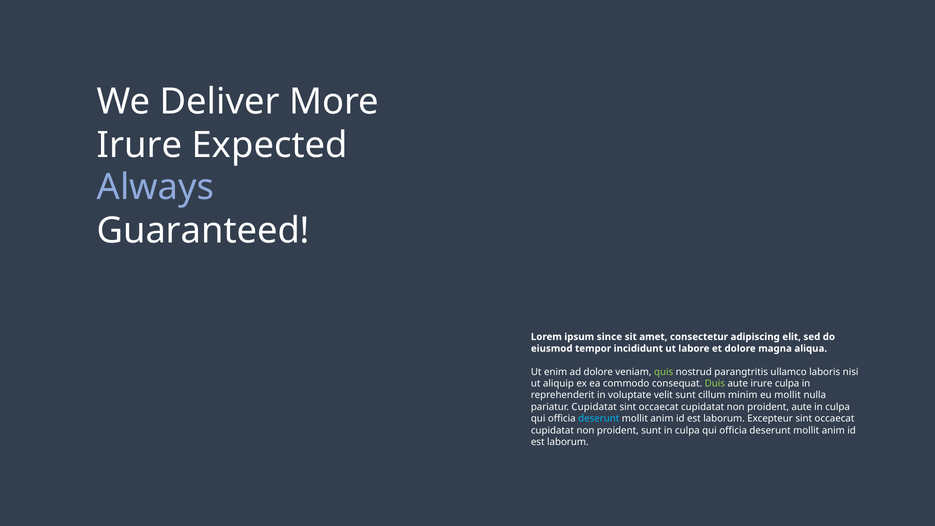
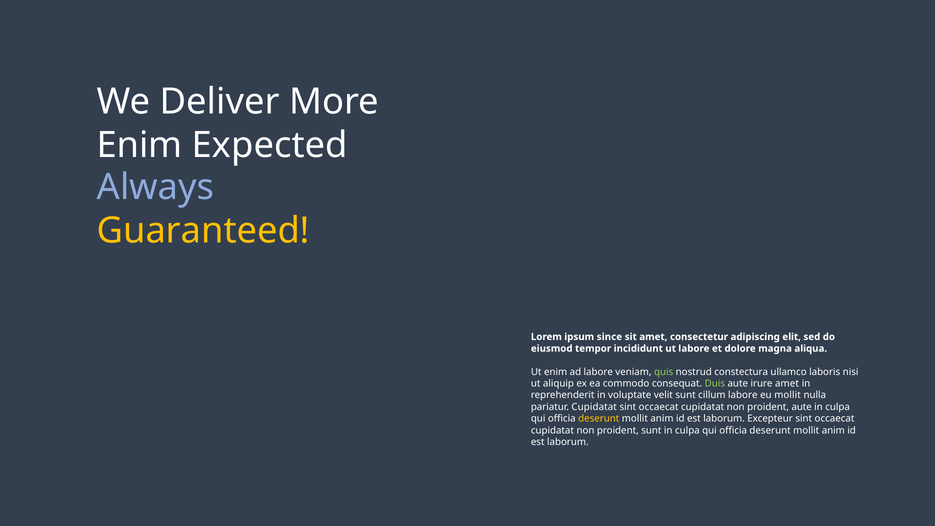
Irure at (140, 145): Irure -> Enim
Guaranteed colour: white -> yellow
ad dolore: dolore -> labore
parangtritis: parangtritis -> constectura
irure culpa: culpa -> amet
cillum minim: minim -> labore
deserunt at (599, 419) colour: light blue -> yellow
